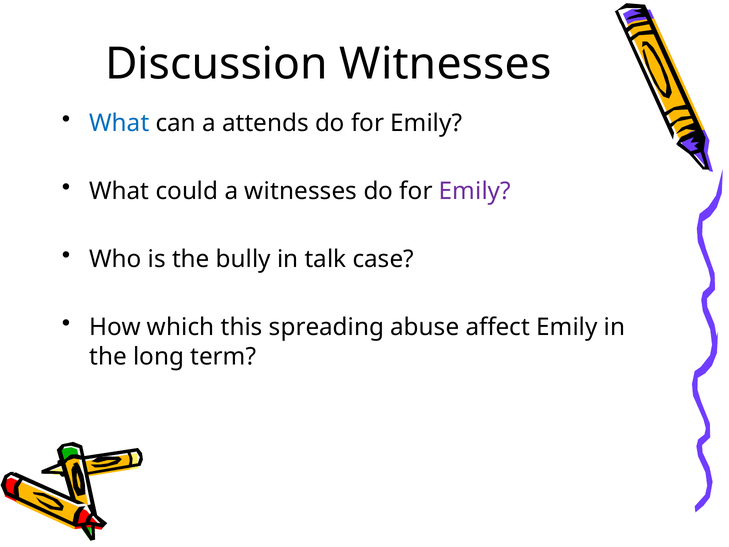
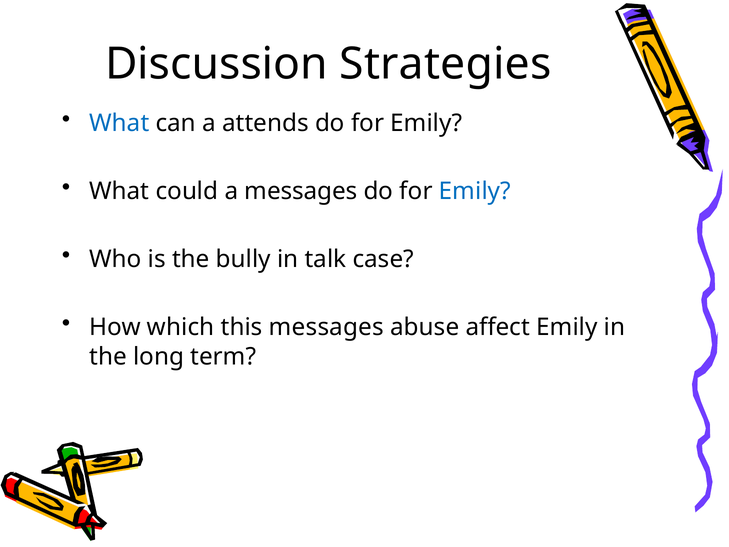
Discussion Witnesses: Witnesses -> Strategies
a witnesses: witnesses -> messages
Emily at (475, 191) colour: purple -> blue
this spreading: spreading -> messages
